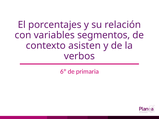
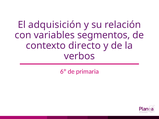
porcentajes: porcentajes -> adquisición
asisten: asisten -> directo
